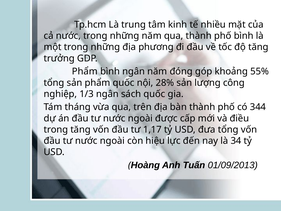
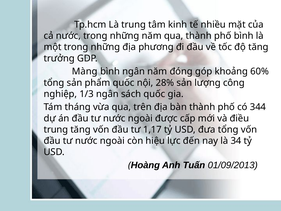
Phẩm at (85, 71): Phẩm -> Màng
55%: 55% -> 60%
trong at (56, 129): trong -> trung
